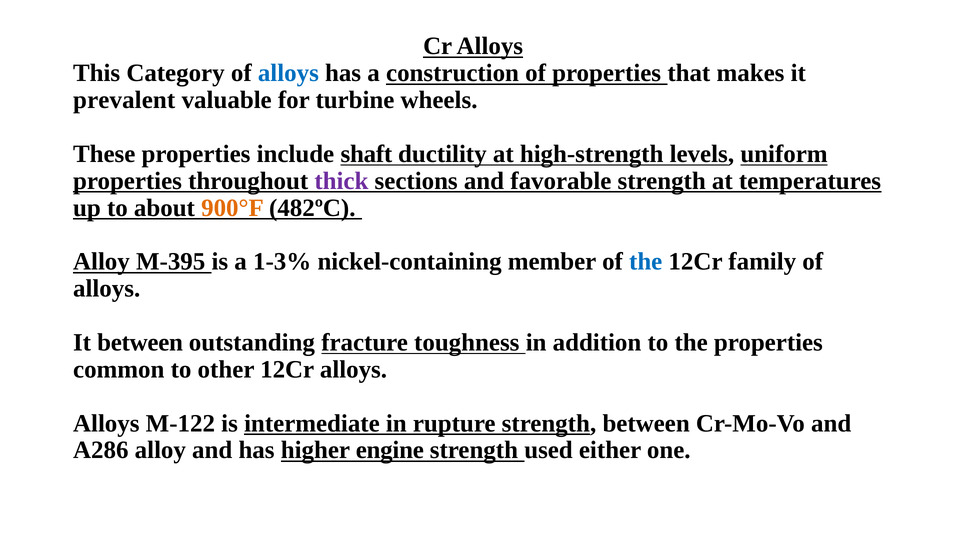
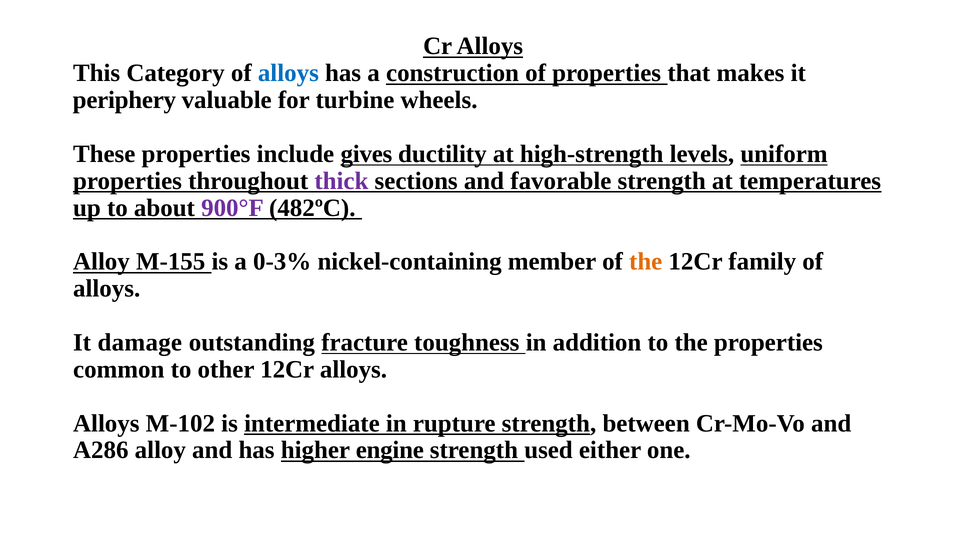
prevalent: prevalent -> periphery
shaft: shaft -> gives
900°F colour: orange -> purple
M-395: M-395 -> M-155
1-3%: 1-3% -> 0-3%
the at (646, 262) colour: blue -> orange
It between: between -> damage
M-122: M-122 -> M-102
